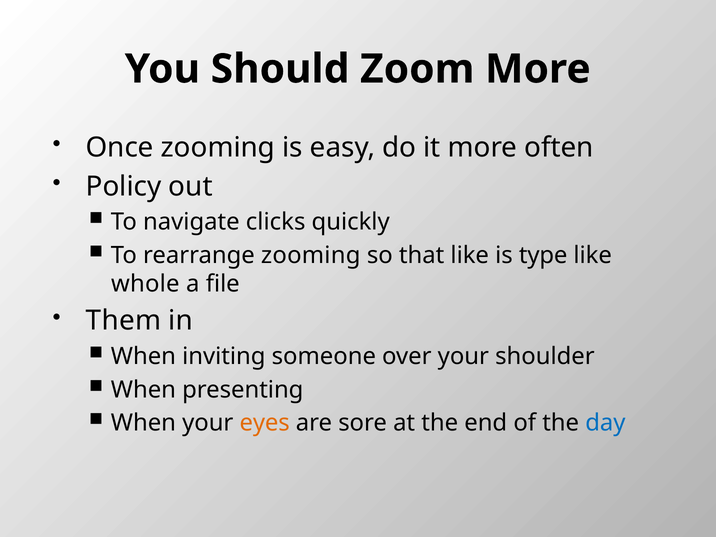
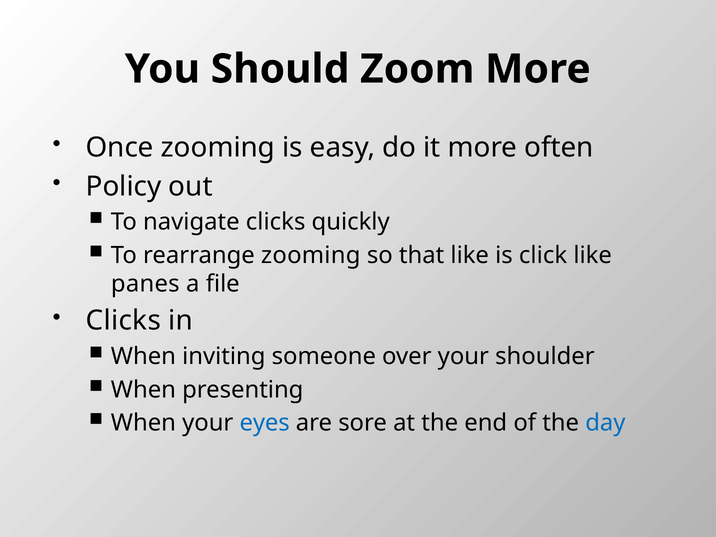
type: type -> click
whole: whole -> panes
Them at (123, 321): Them -> Clicks
eyes colour: orange -> blue
